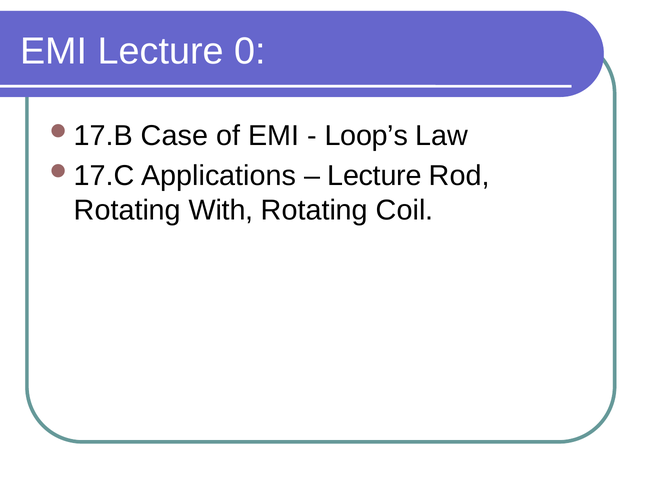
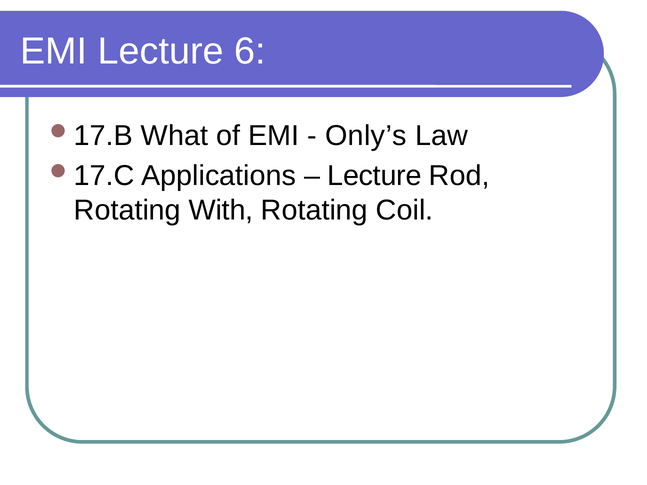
0: 0 -> 6
Case: Case -> What
Loop’s: Loop’s -> Only’s
